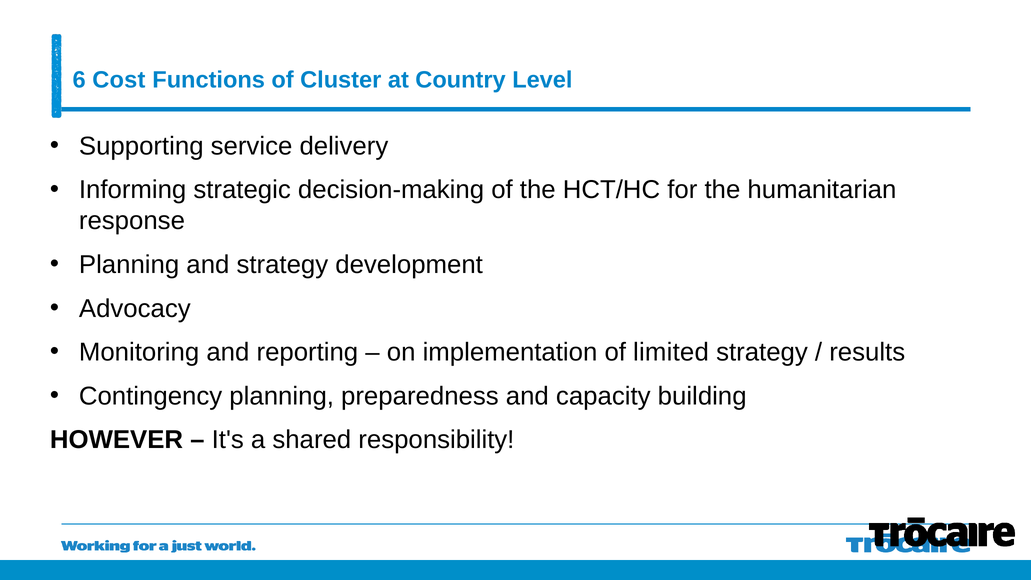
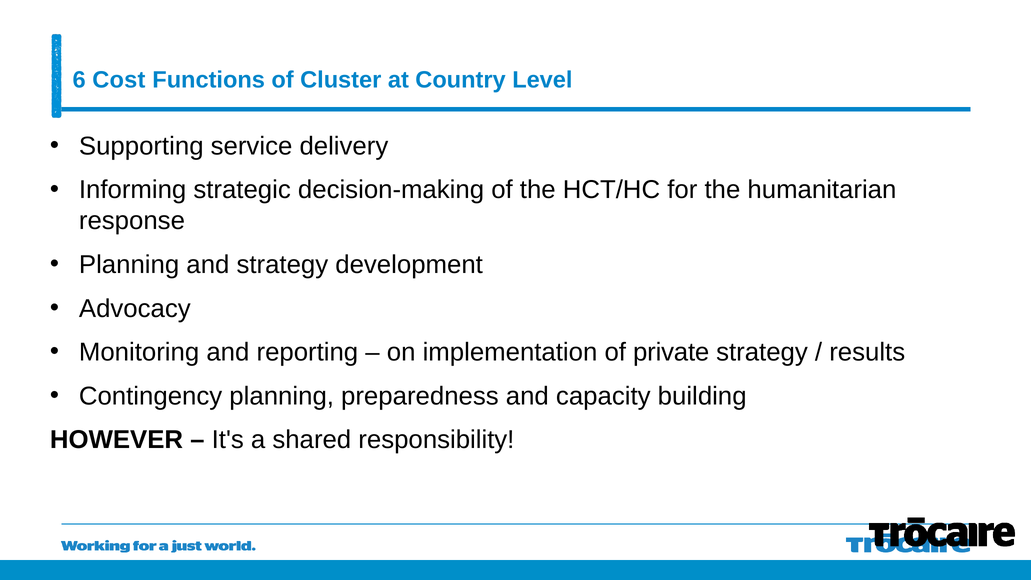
limited: limited -> private
